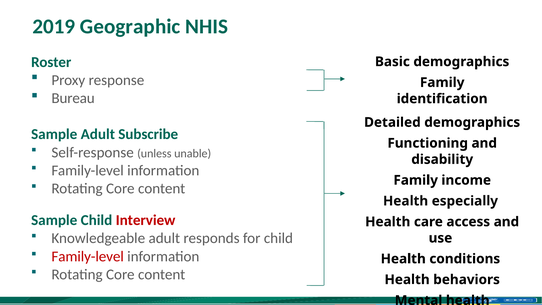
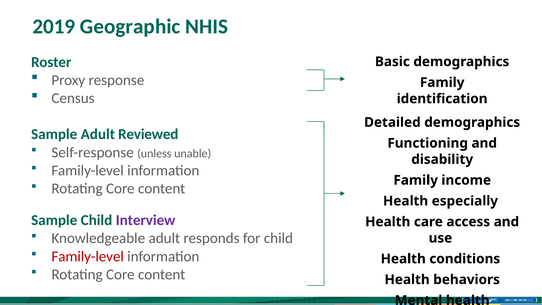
Bureau: Bureau -> Census
Subscribe: Subscribe -> Reviewed
Interview colour: red -> purple
